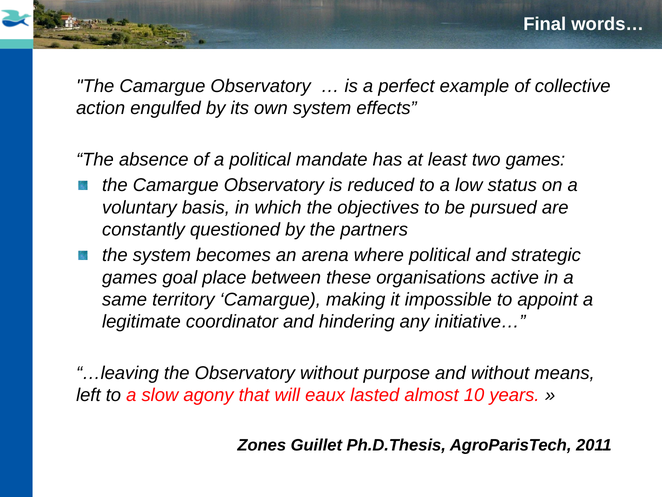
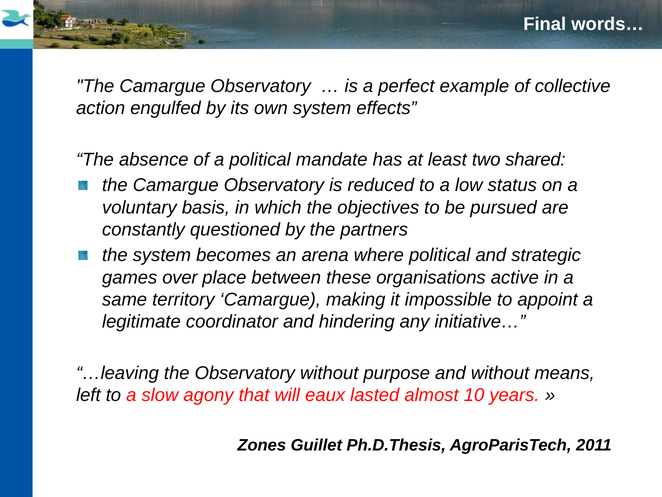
two games: games -> shared
goal: goal -> over
